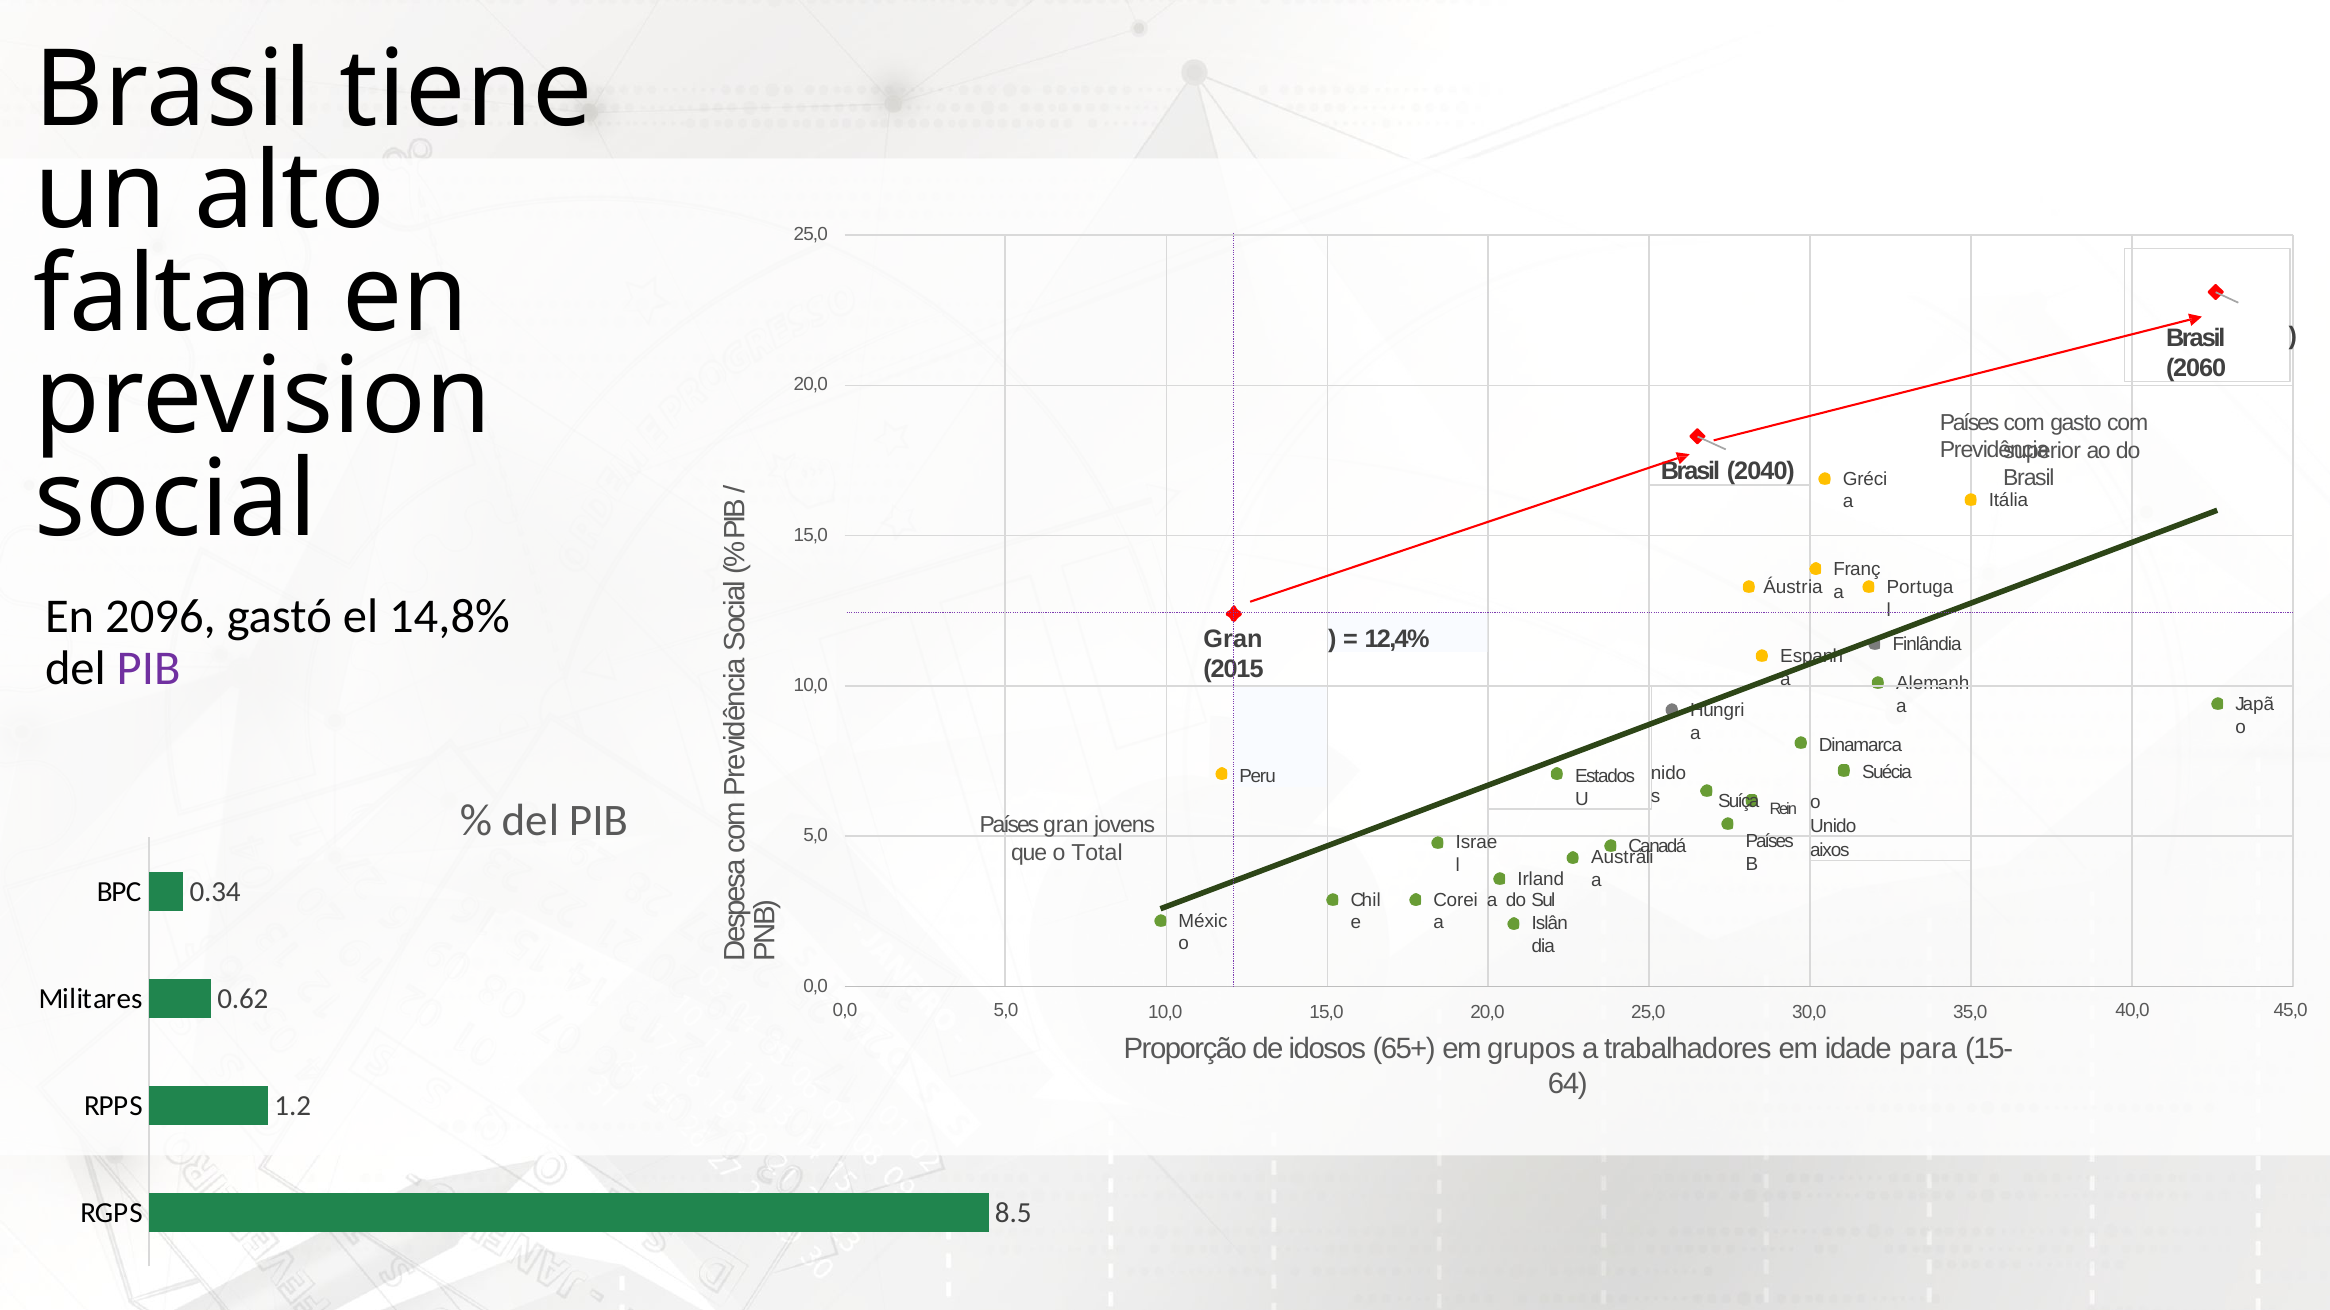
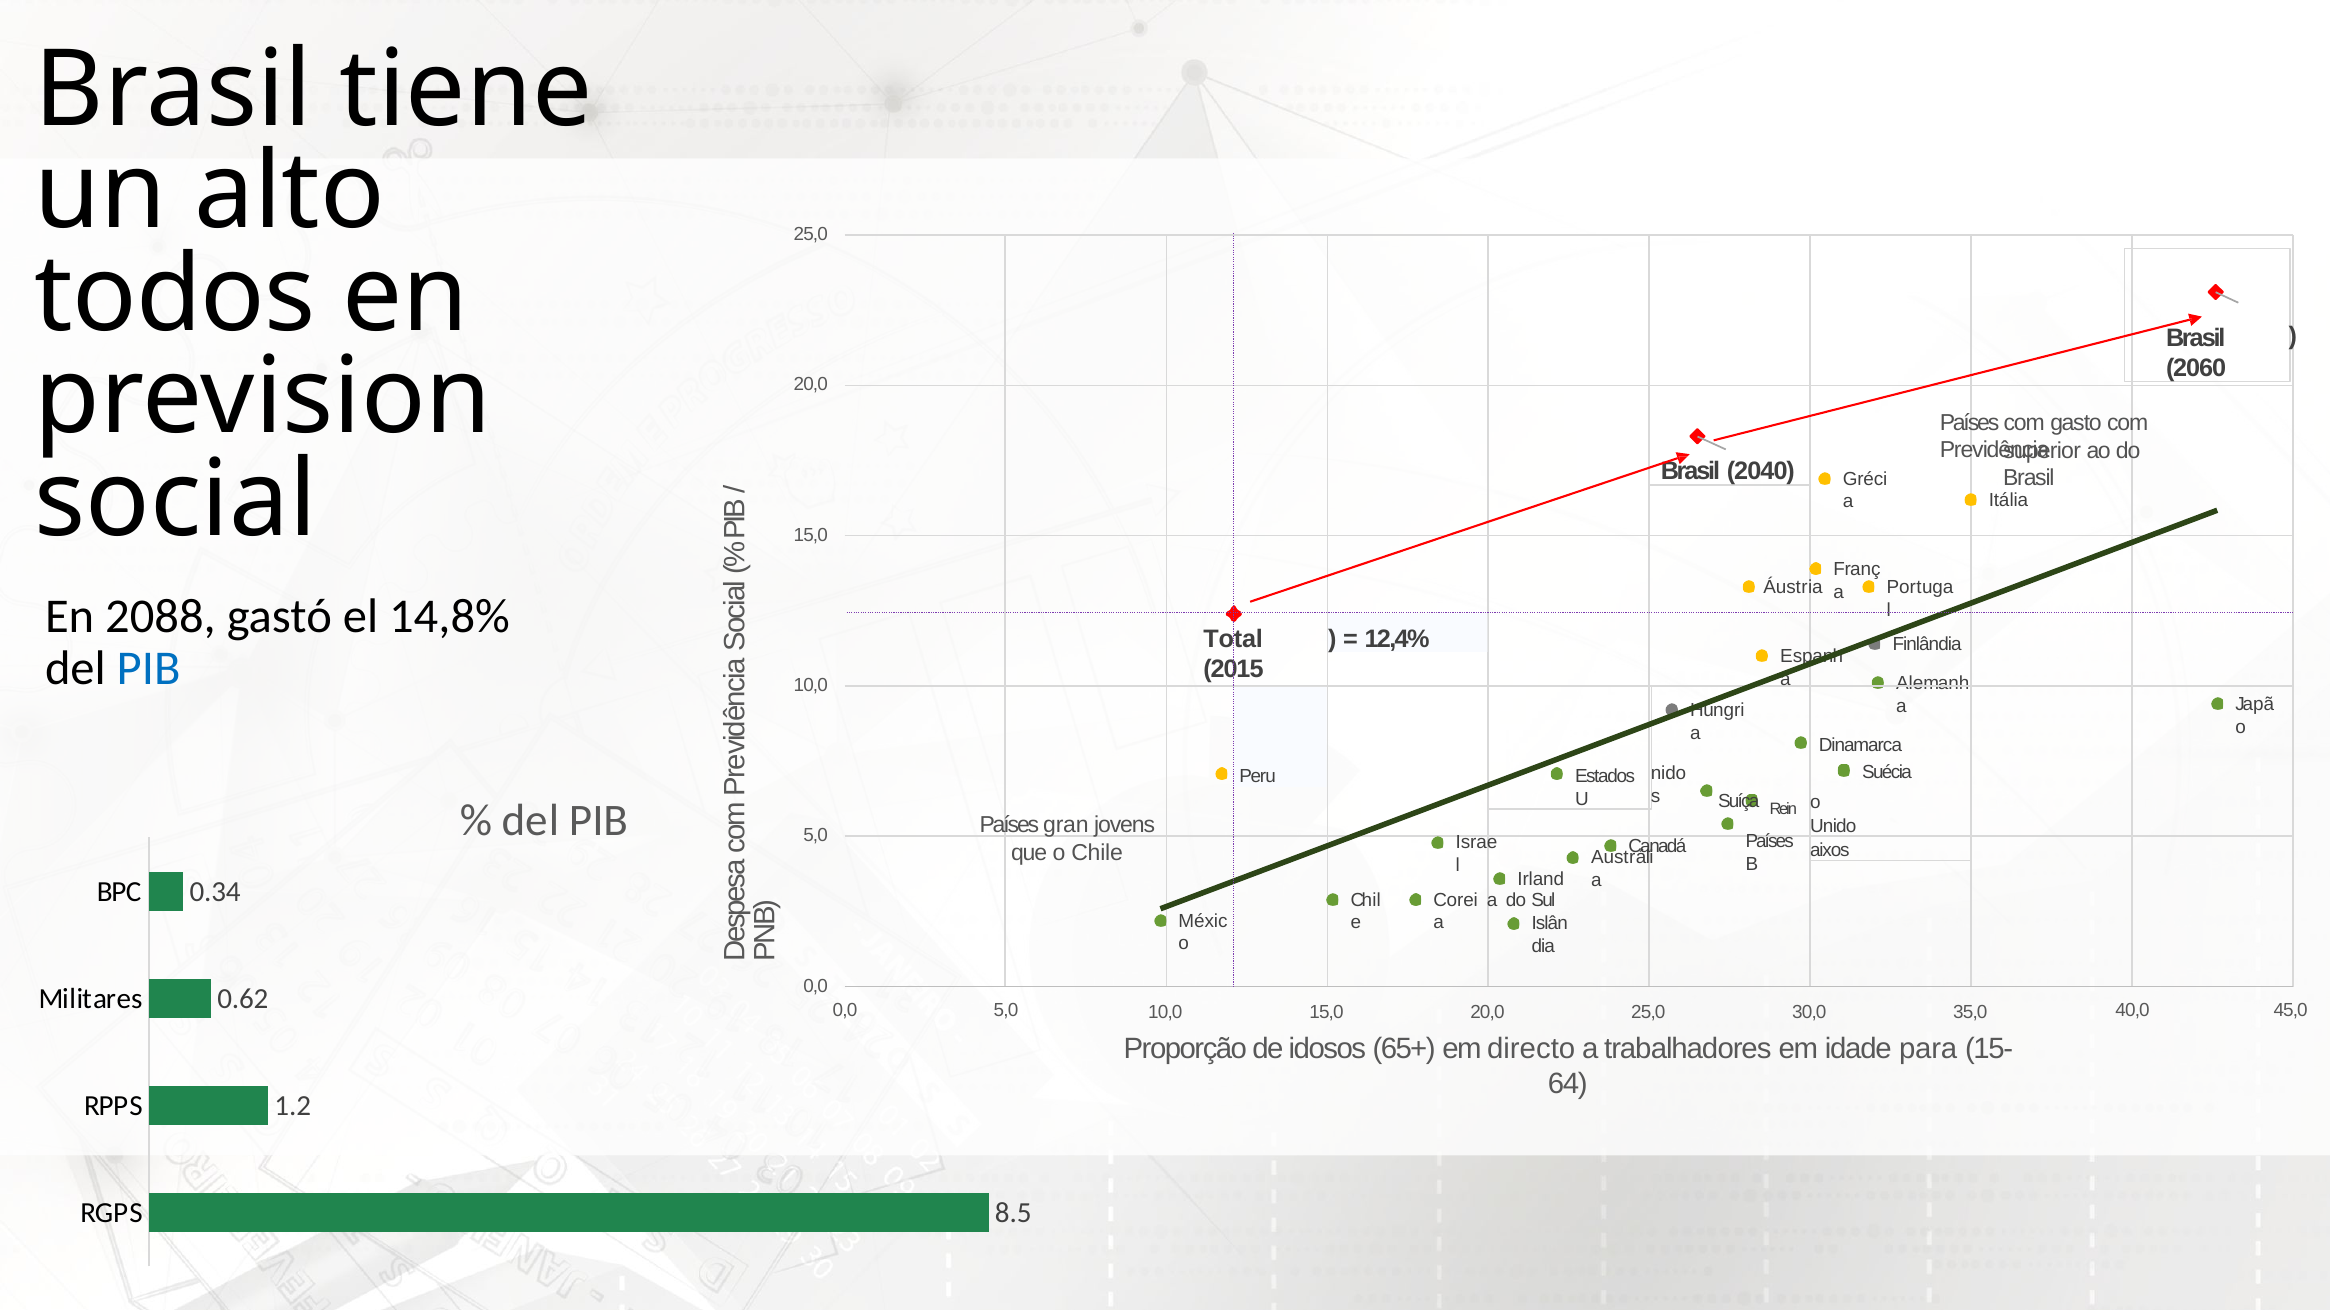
faltan: faltan -> todos
2096: 2096 -> 2088
Gran at (1233, 639): Gran -> Total
PIB at (149, 669) colour: purple -> blue
Total: Total -> Chile
grupos: grupos -> directo
